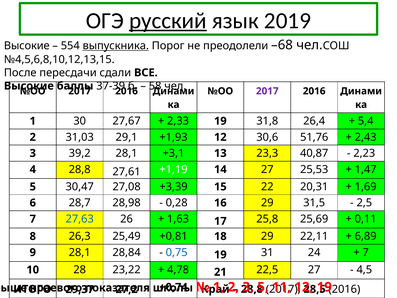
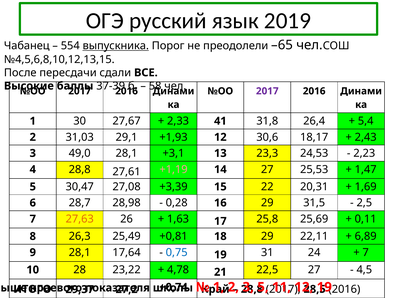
русский underline: present -> none
Высокие at (27, 46): Высокие -> Чабанец
–68: –68 -> –65
2,33 19: 19 -> 41
51,76: 51,76 -> 18,17
39,2: 39,2 -> 49,0
40,87: 40,87 -> 24,53
+1,19 colour: white -> pink
27,63 colour: blue -> orange
28,84: 28,84 -> 17,64
